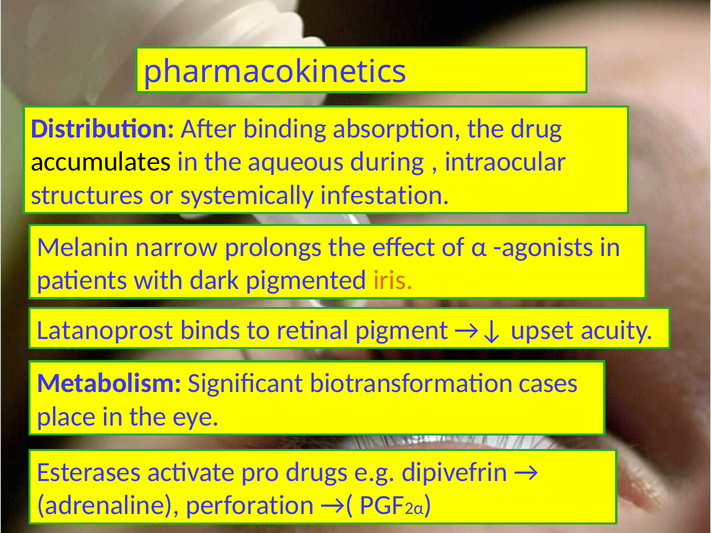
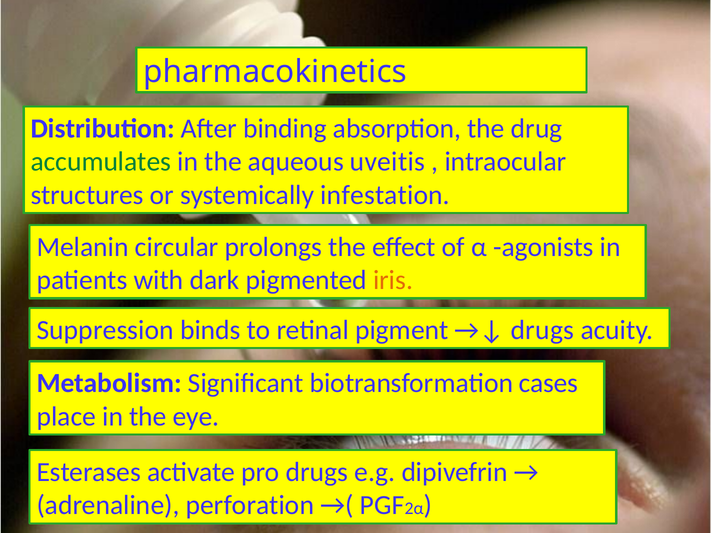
accumulates colour: black -> green
during: during -> uveitis
narrow: narrow -> circular
Latanoprost: Latanoprost -> Suppression
upset at (542, 330): upset -> drugs
